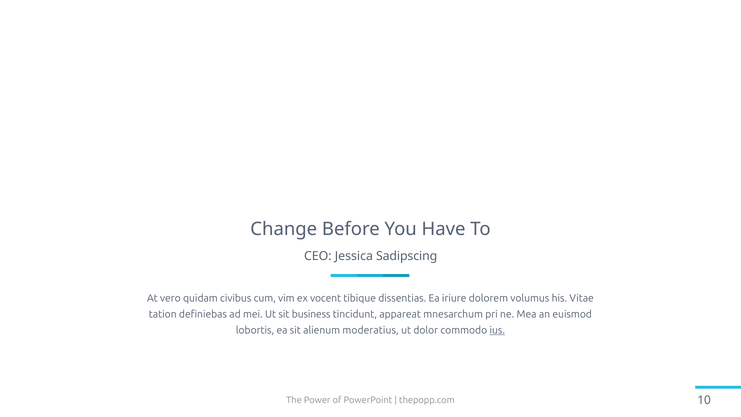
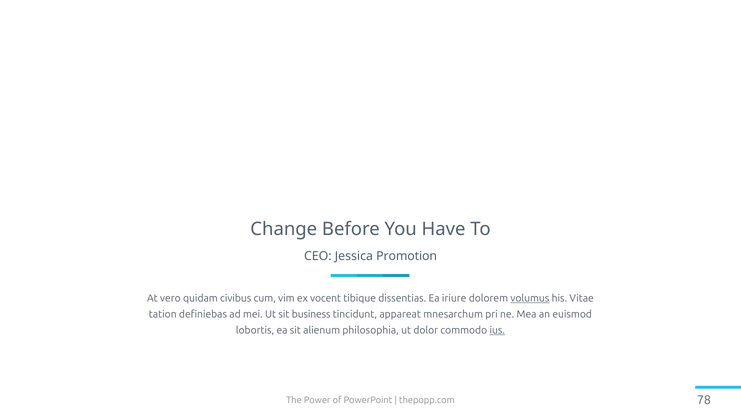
Sadipscing: Sadipscing -> Promotion
volumus underline: none -> present
moderatius: moderatius -> philosophia
10: 10 -> 78
